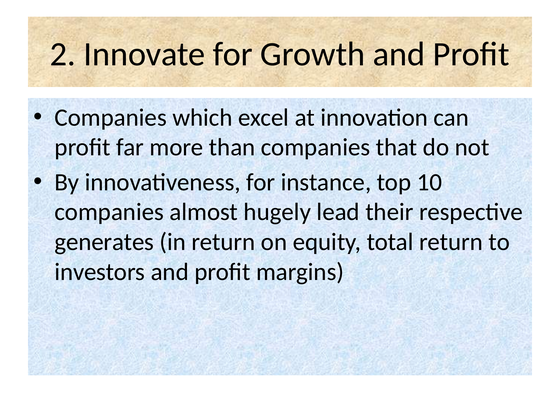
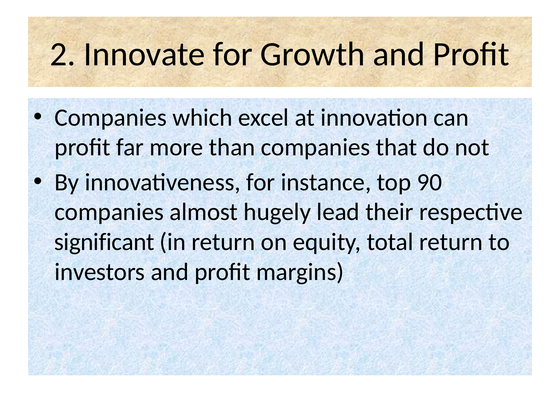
10: 10 -> 90
generates: generates -> significant
